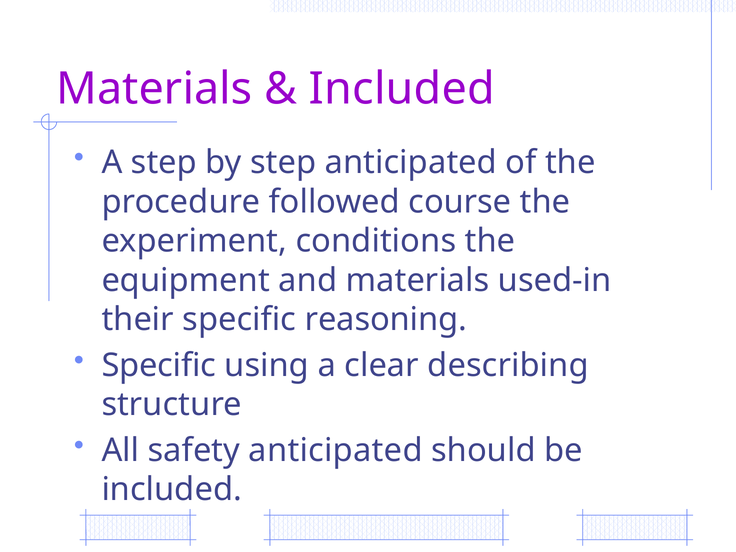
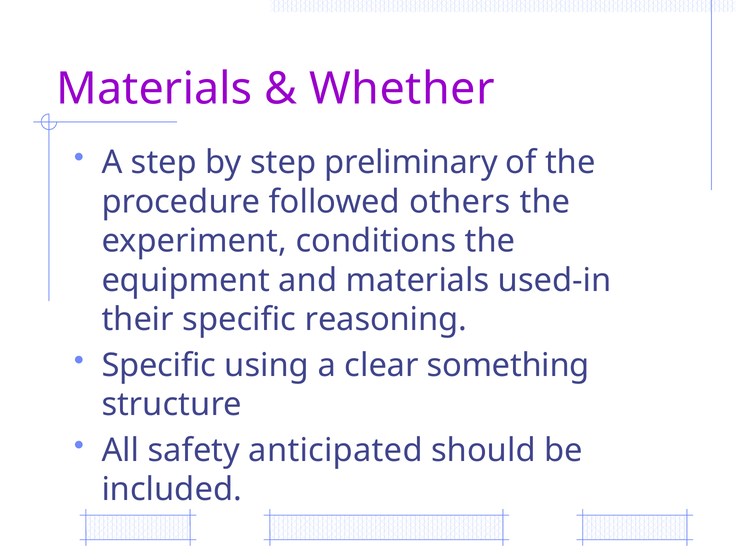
Included at (402, 89): Included -> Whether
step anticipated: anticipated -> preliminary
course: course -> others
describing: describing -> something
